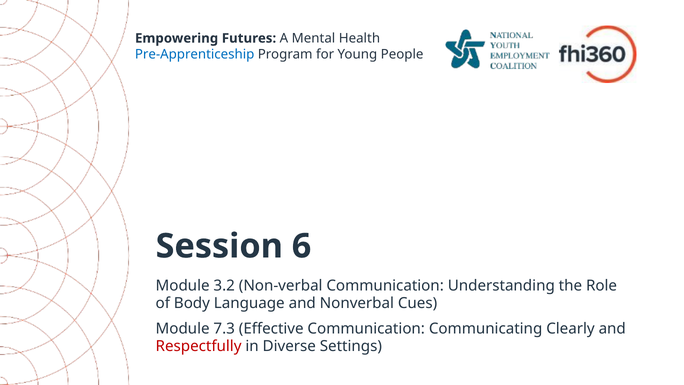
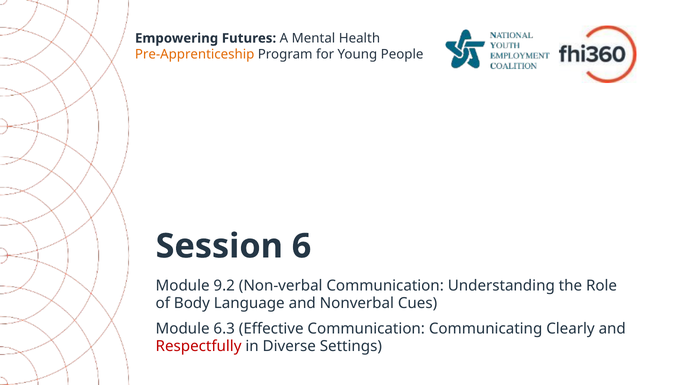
Pre-Apprenticeship colour: blue -> orange
3.2: 3.2 -> 9.2
7.3: 7.3 -> 6.3
